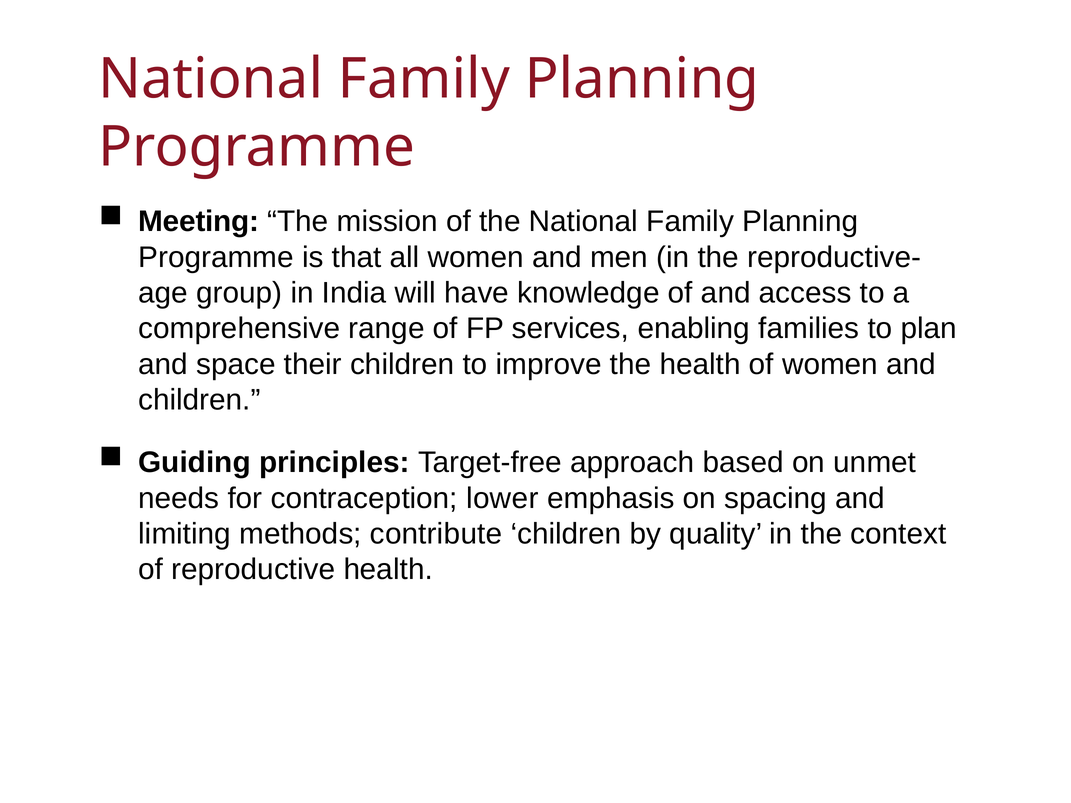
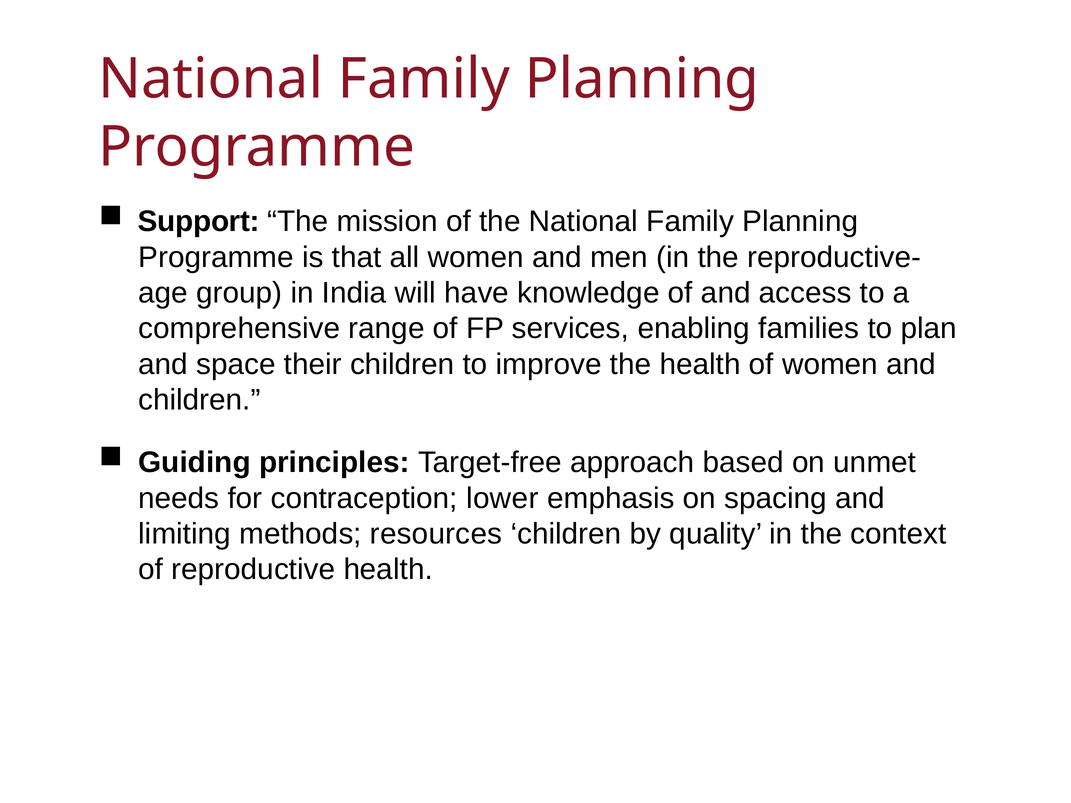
Meeting: Meeting -> Support
contribute: contribute -> resources
